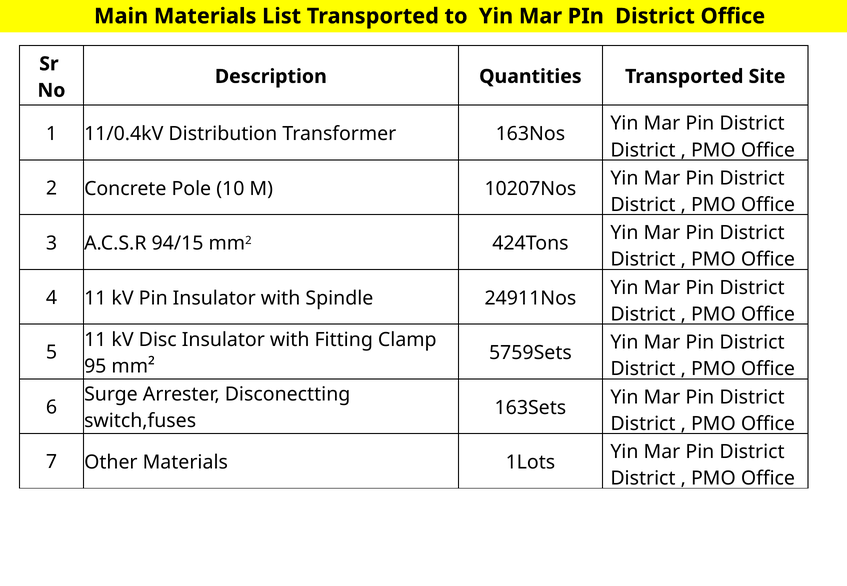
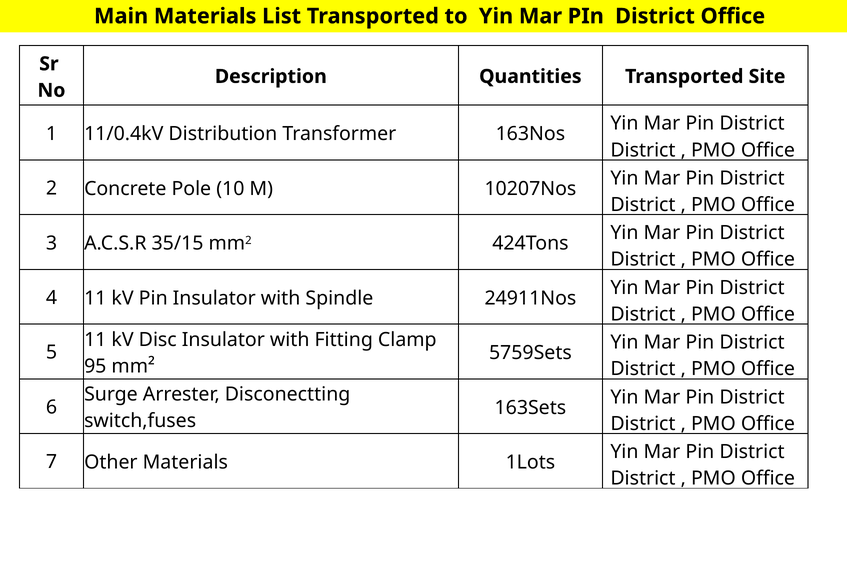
94/15: 94/15 -> 35/15
